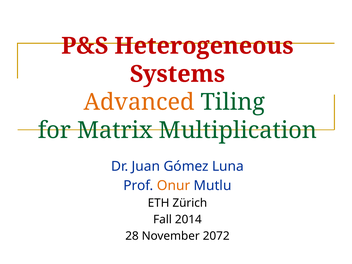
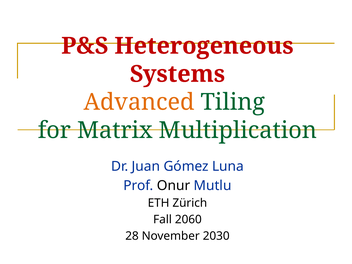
Onur colour: orange -> black
2014: 2014 -> 2060
2072: 2072 -> 2030
